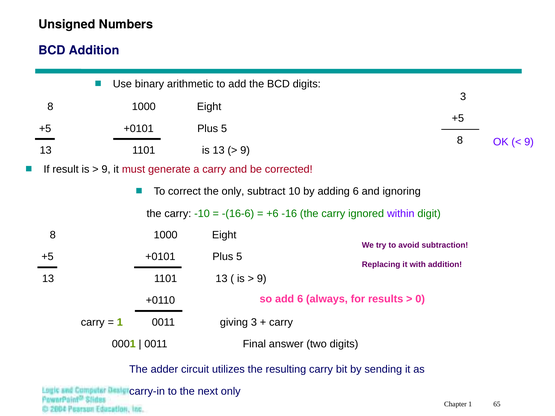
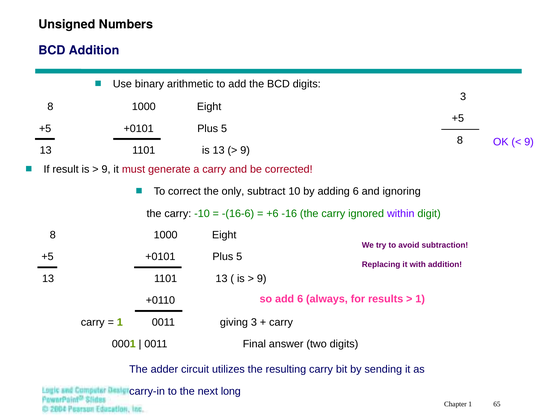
0 at (420, 299): 0 -> 1
next only: only -> long
